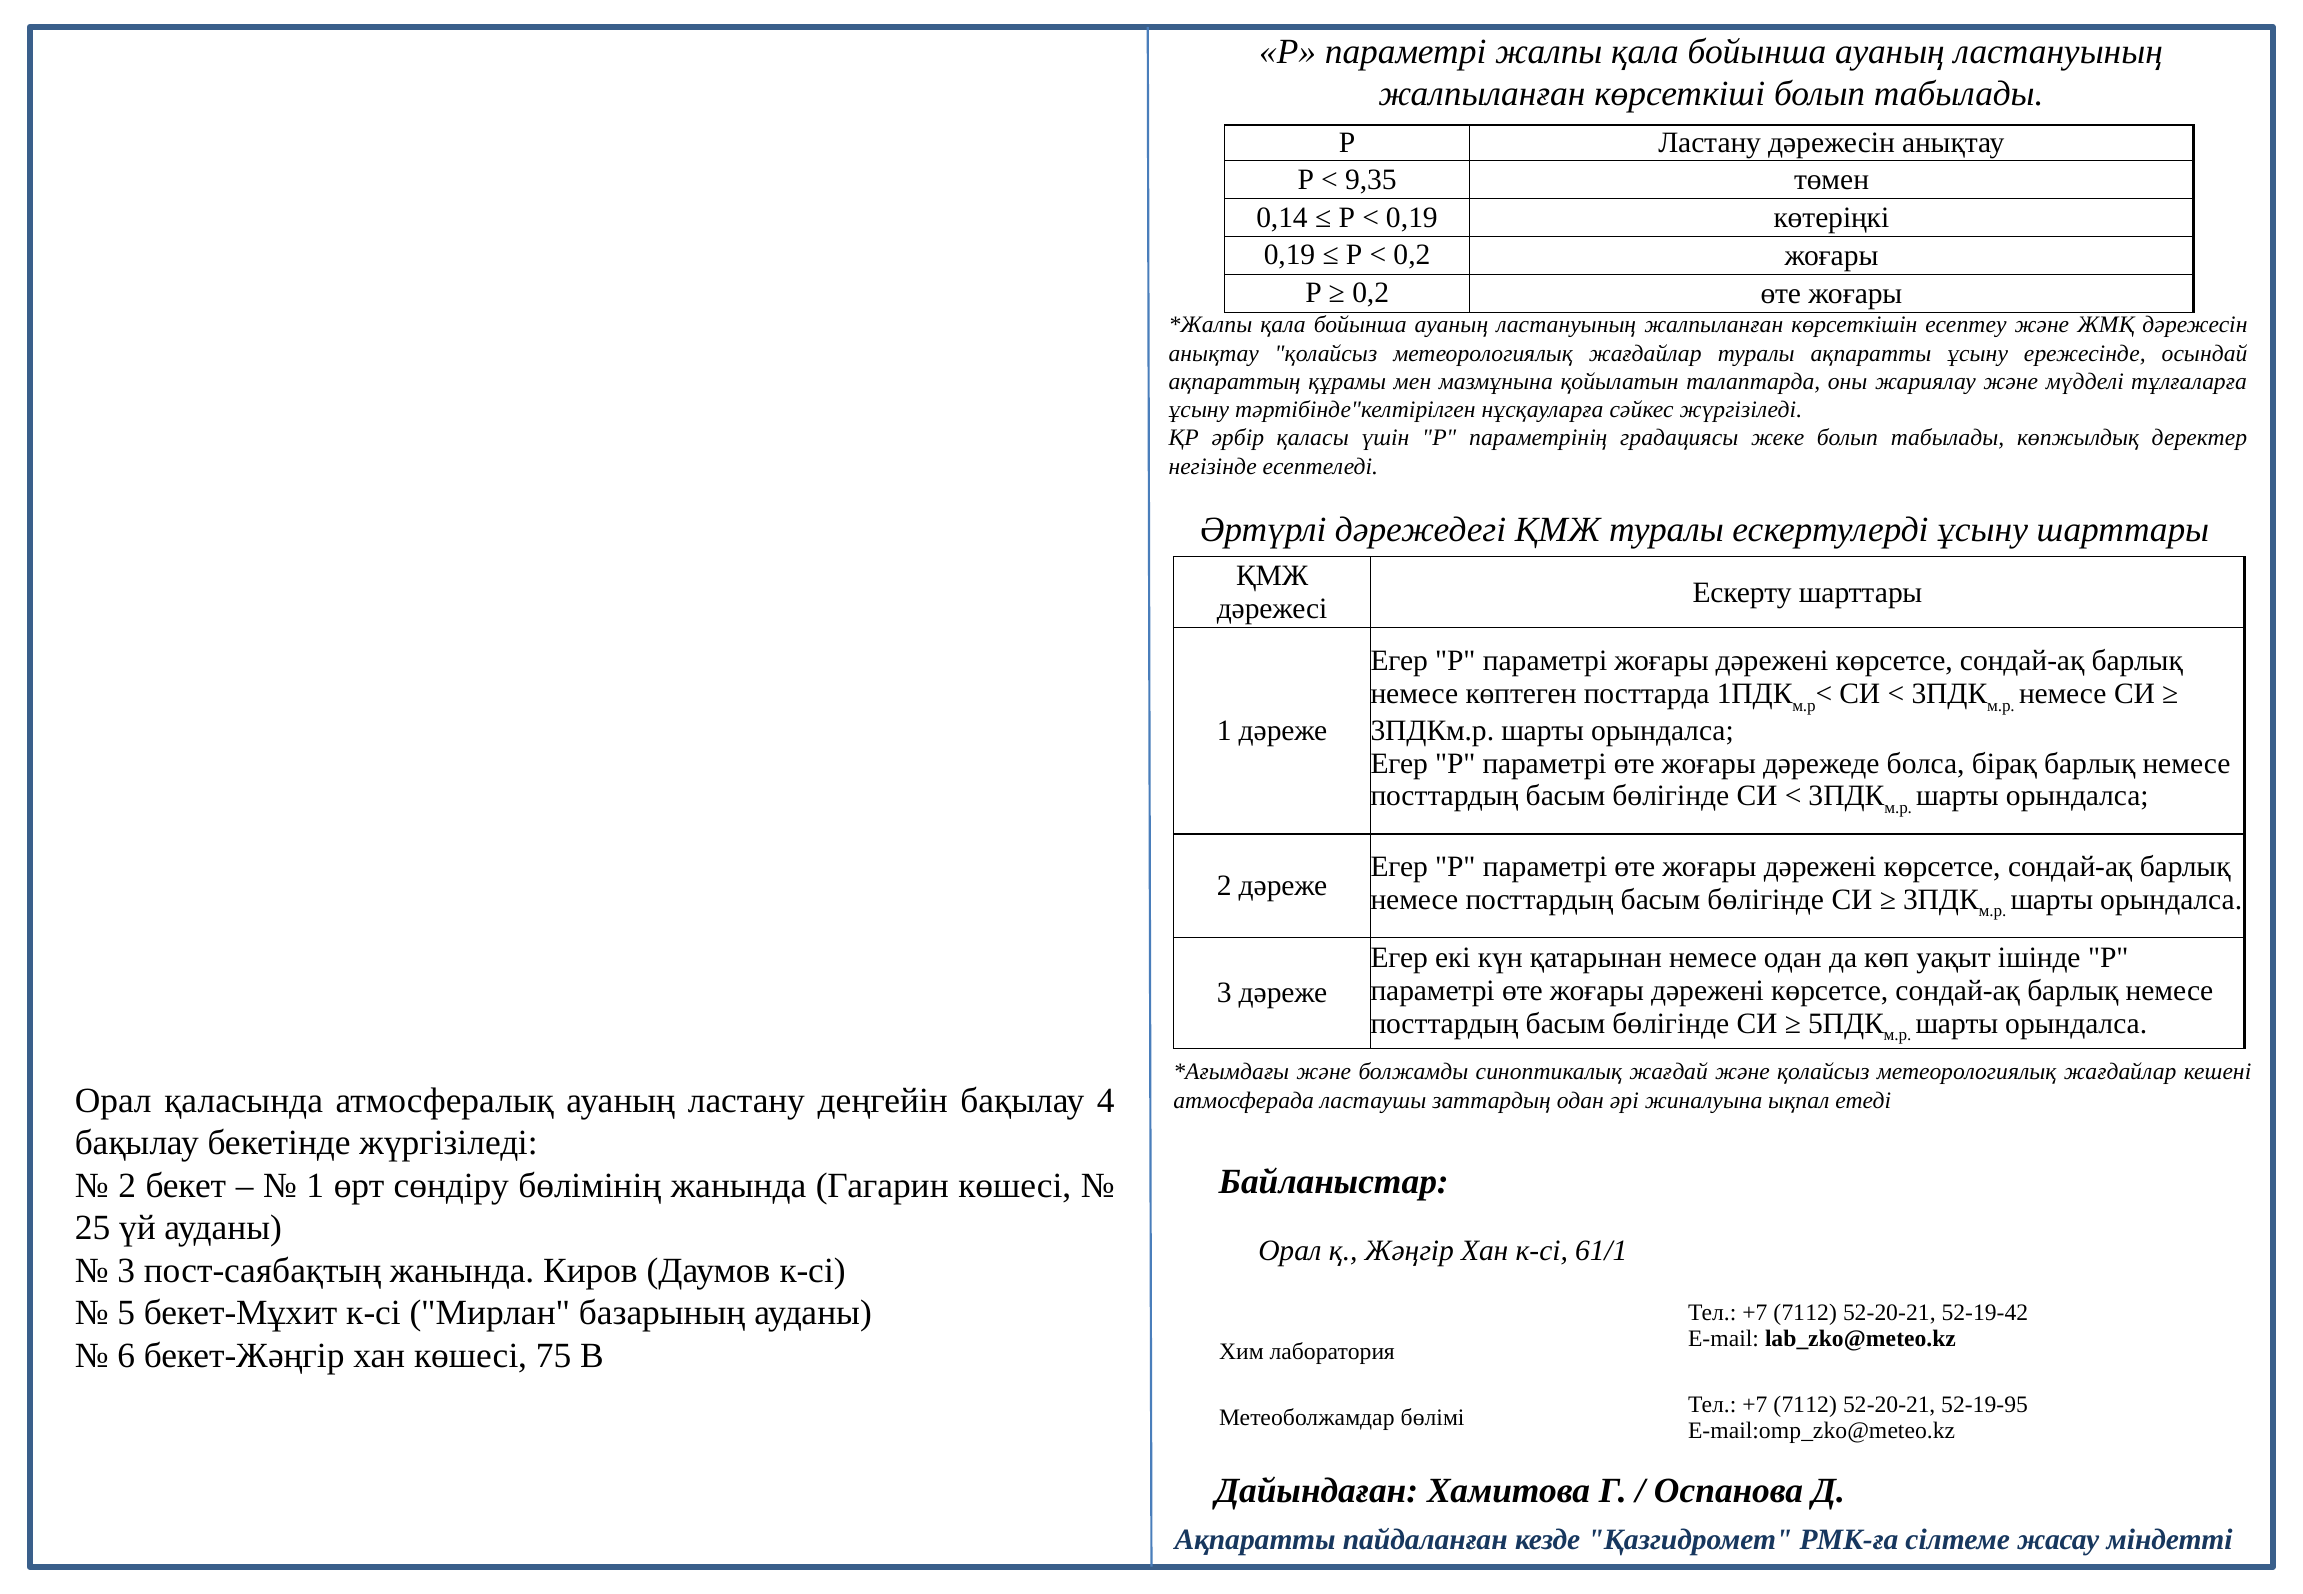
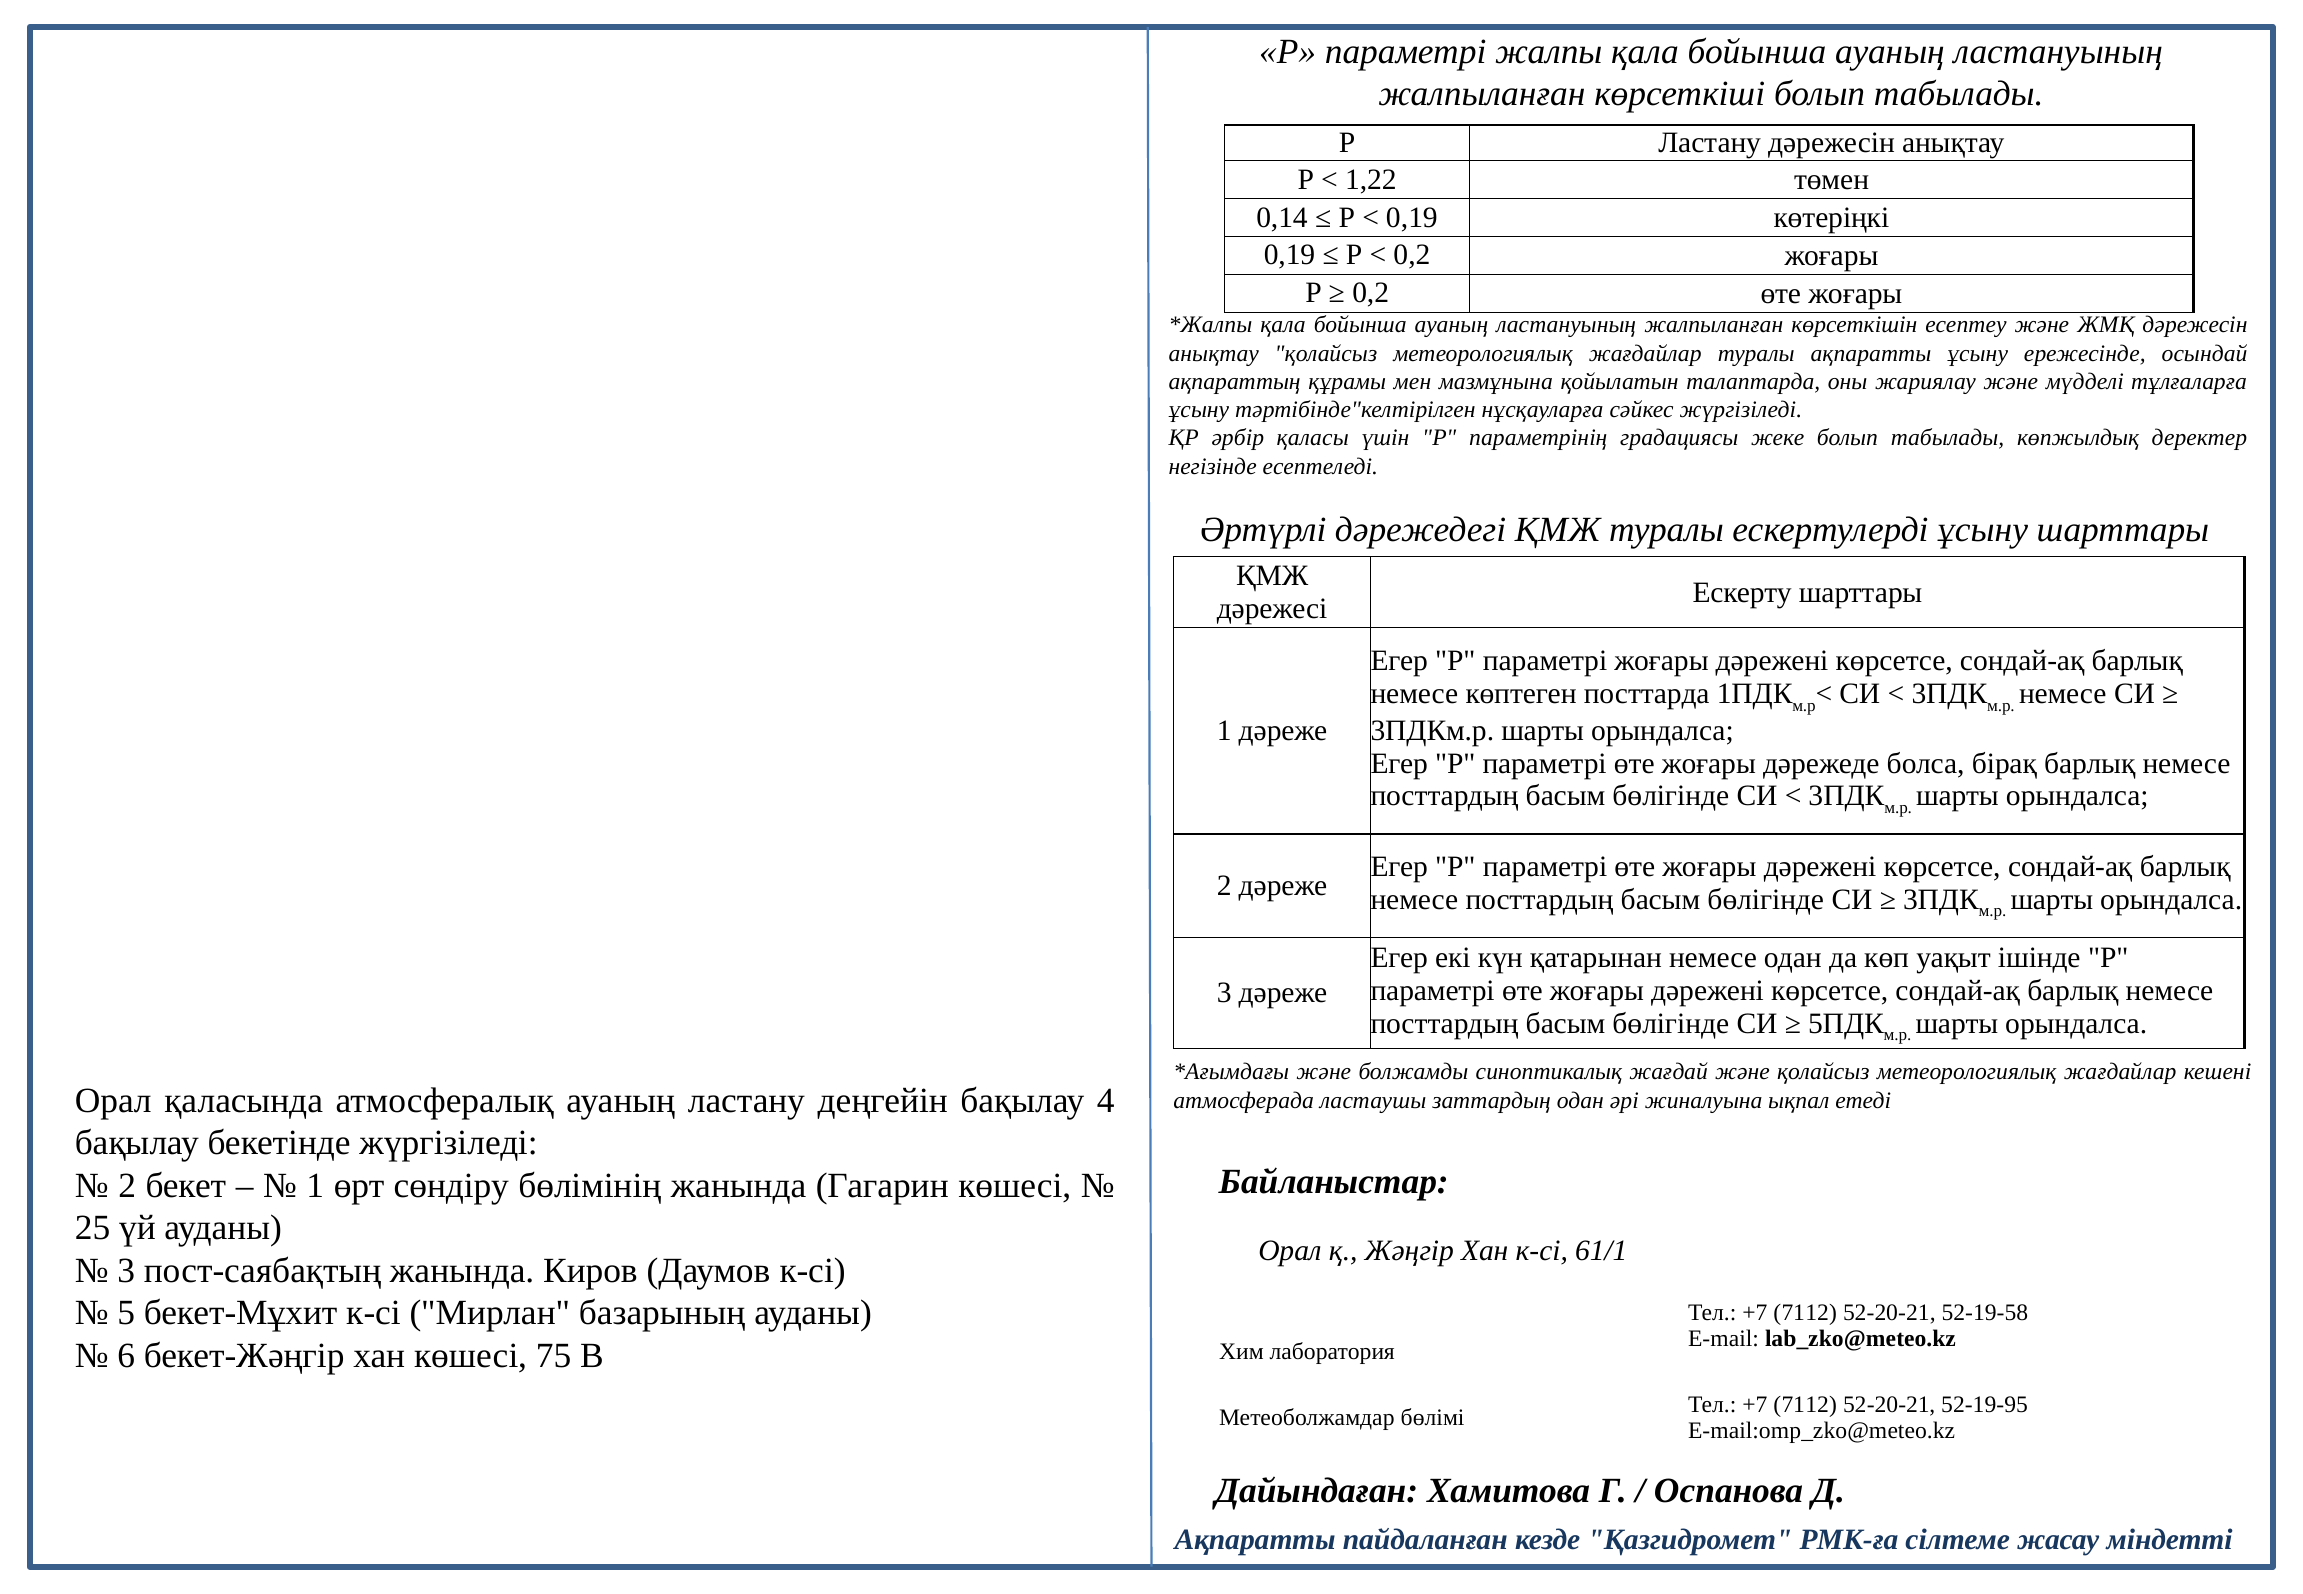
9,35: 9,35 -> 1,22
52-19-42: 52-19-42 -> 52-19-58
